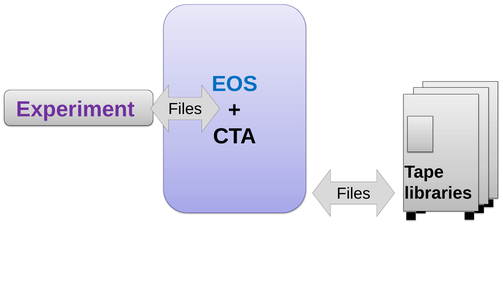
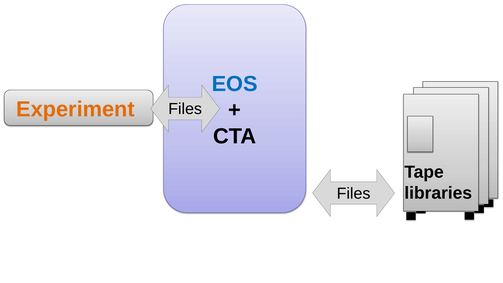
Experiment colour: purple -> orange
